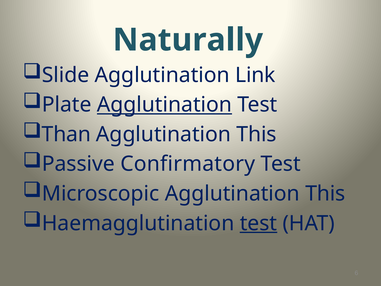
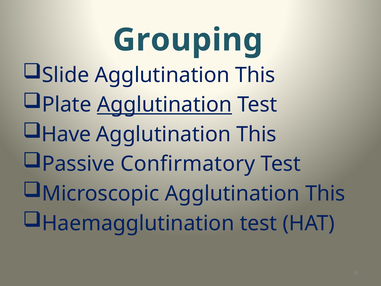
Naturally: Naturally -> Grouping
Slide Agglutination Link: Link -> This
Than: Than -> Have
test at (258, 223) underline: present -> none
